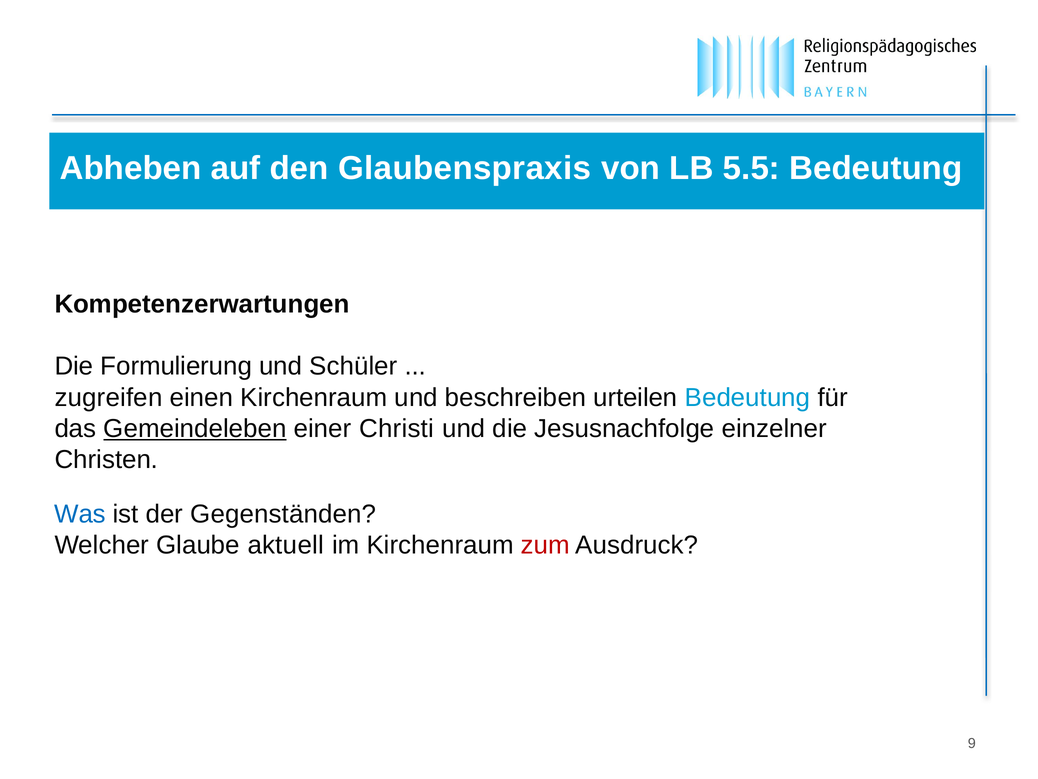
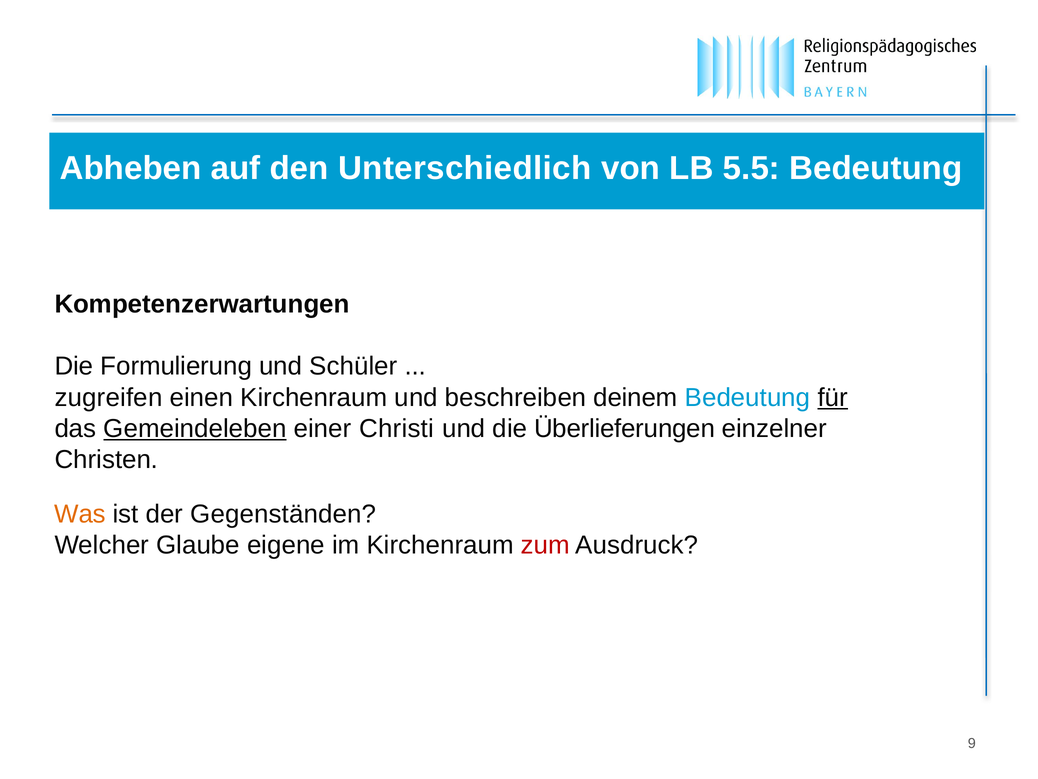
Glaubenspraxis: Glaubenspraxis -> Unterschiedlich
urteilen: urteilen -> deinem
für underline: none -> present
Jesusnachfolge: Jesusnachfolge -> Überlieferungen
Was colour: blue -> orange
aktuell: aktuell -> eigene
